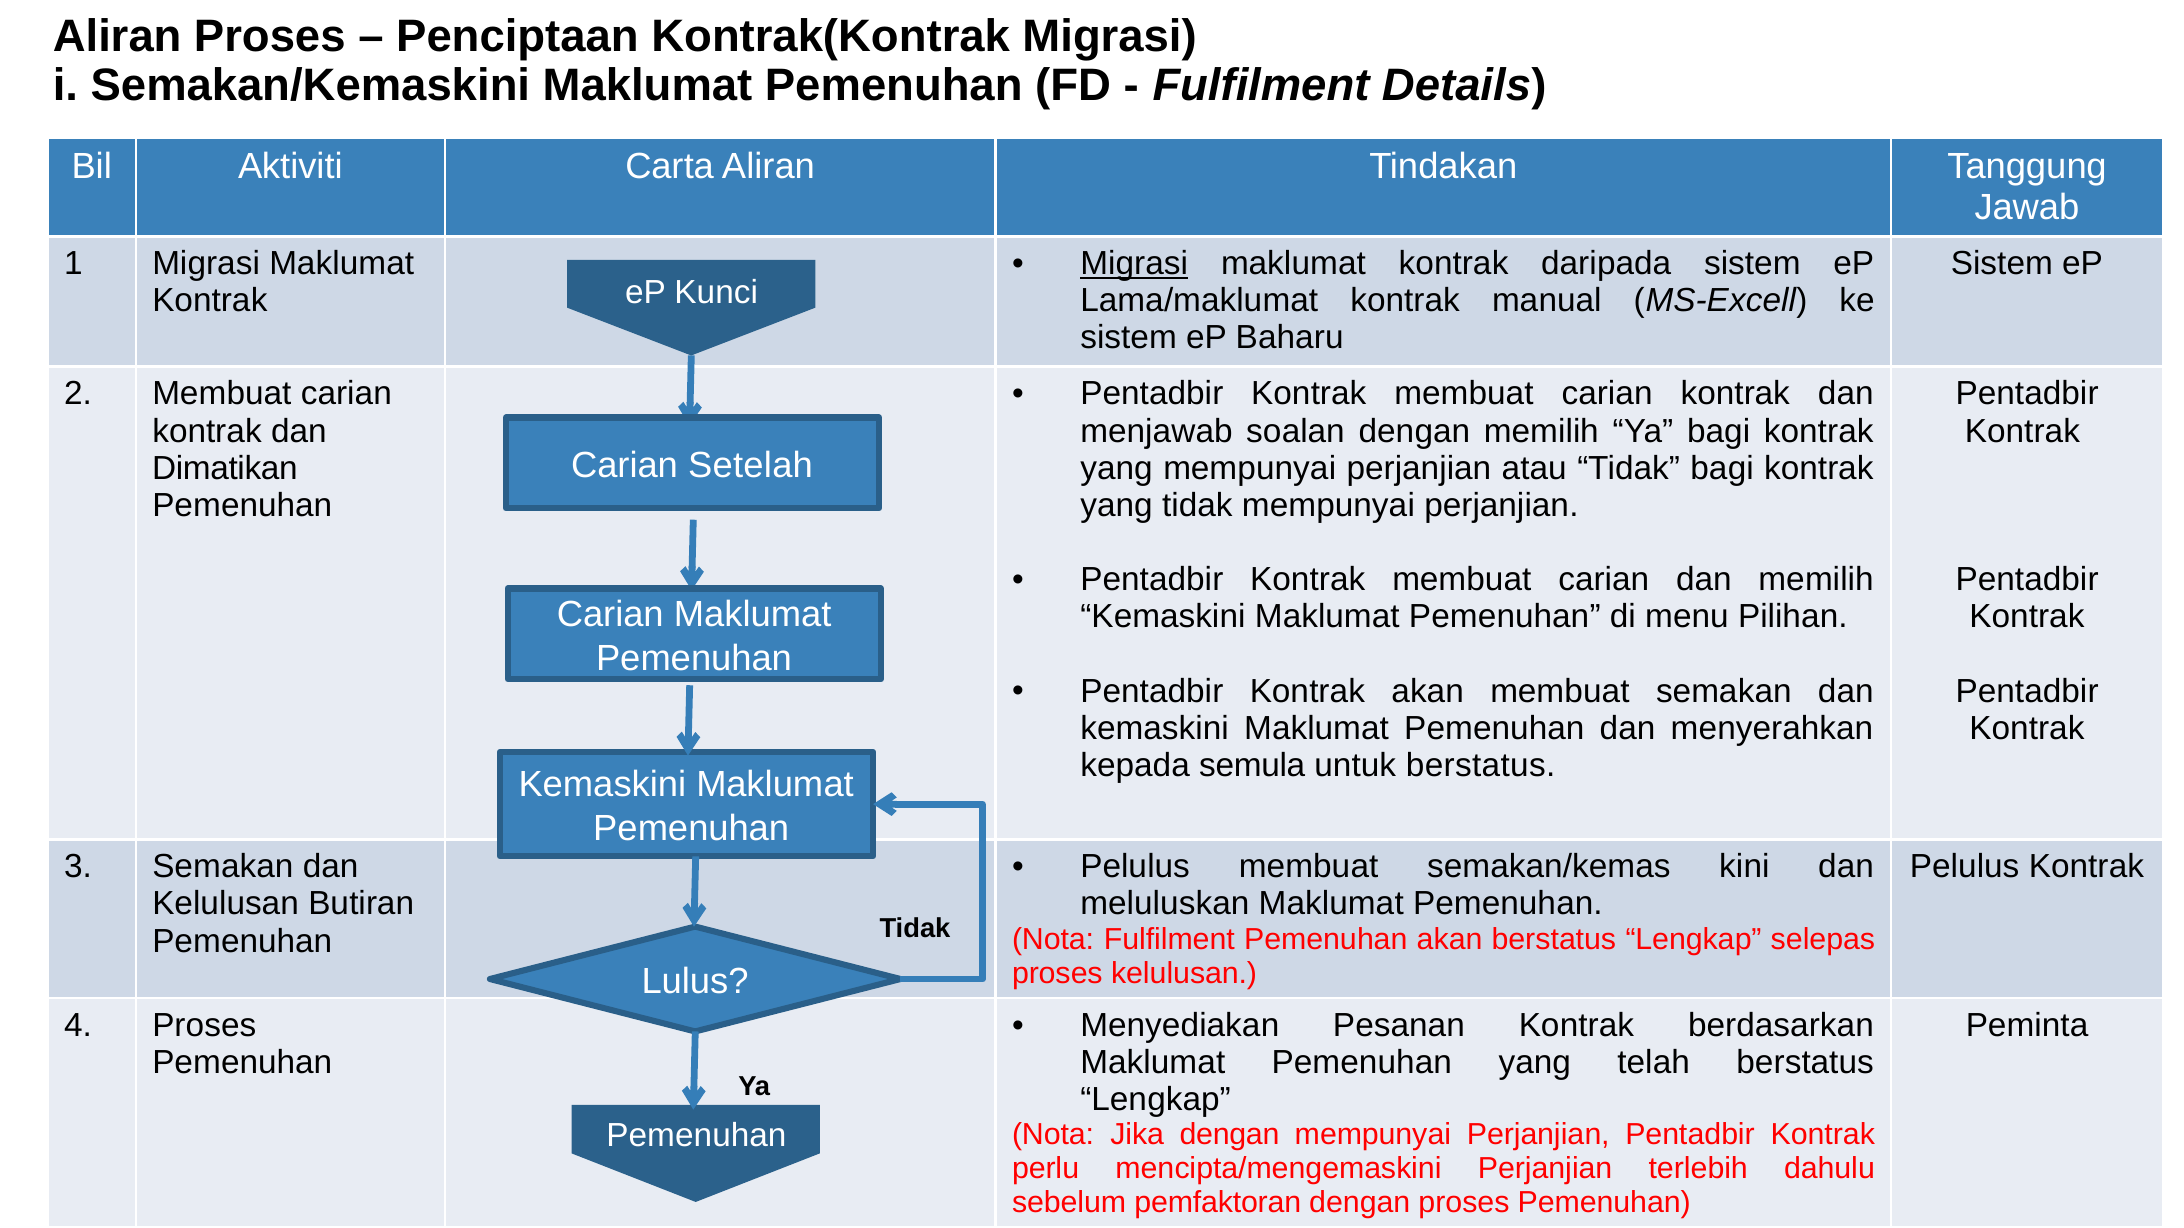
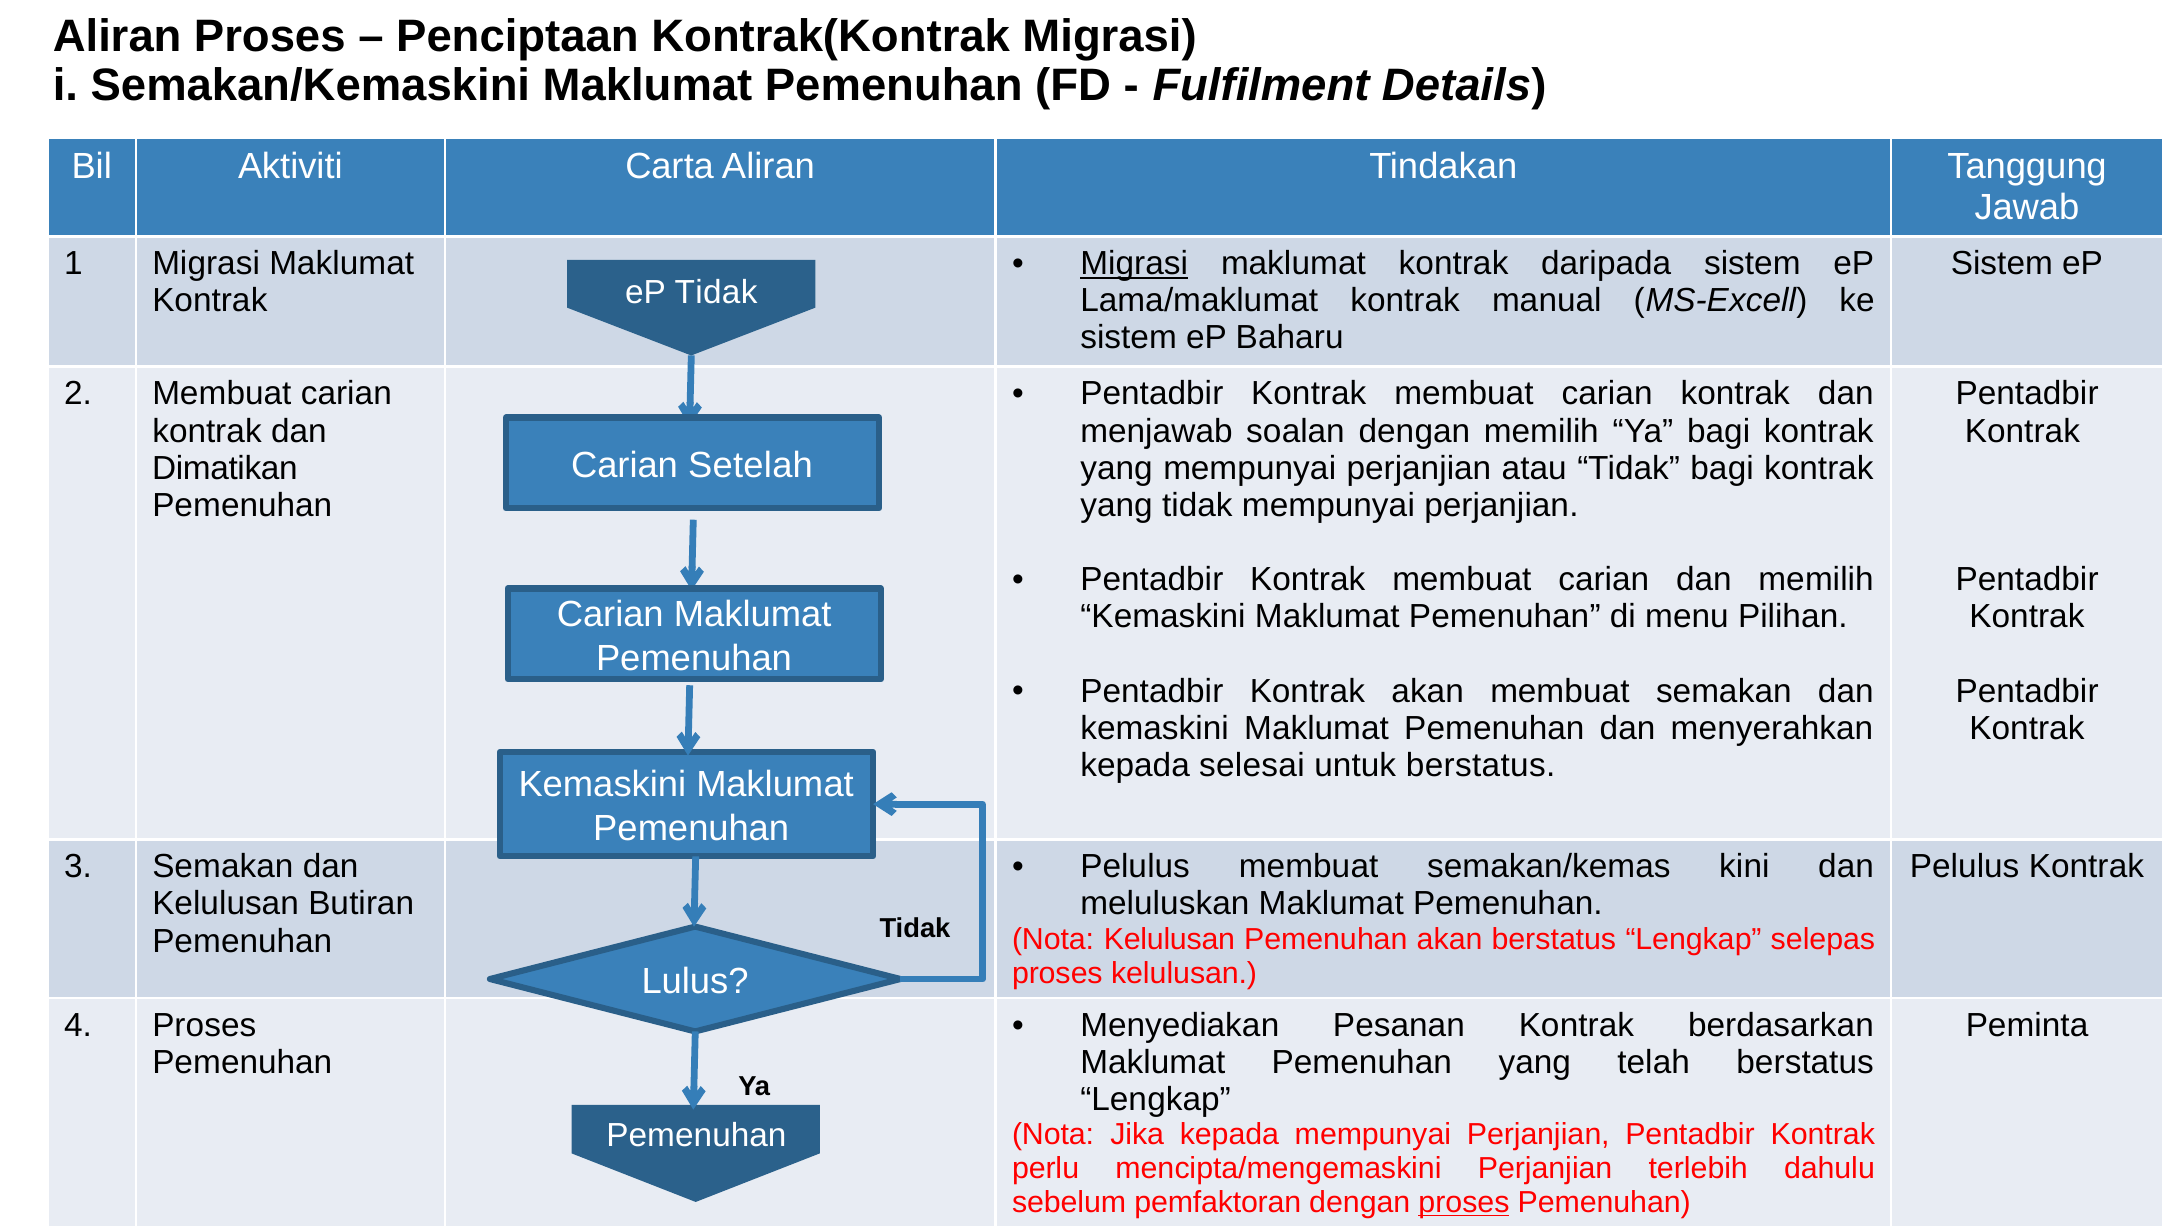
eP Kunci: Kunci -> Tidak
semula: semula -> selesai
Nota Fulfilment: Fulfilment -> Kelulusan
Jika dengan: dengan -> kepada
proses at (1464, 1203) underline: none -> present
